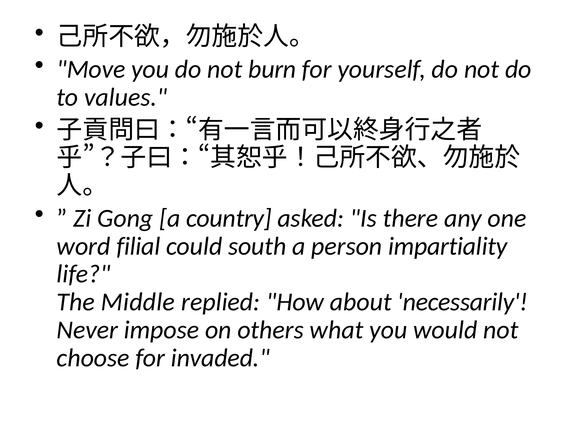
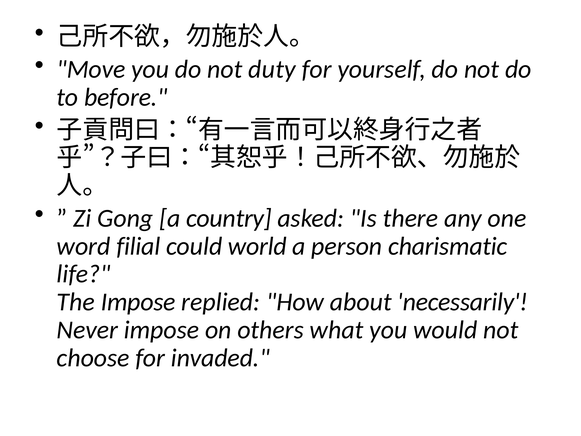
burn: burn -> duty
values: values -> before
south: south -> world
impartiality: impartiality -> charismatic
The Middle: Middle -> Impose
